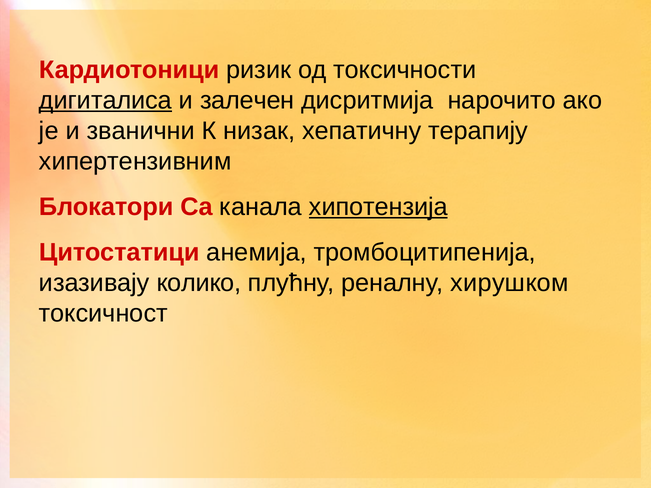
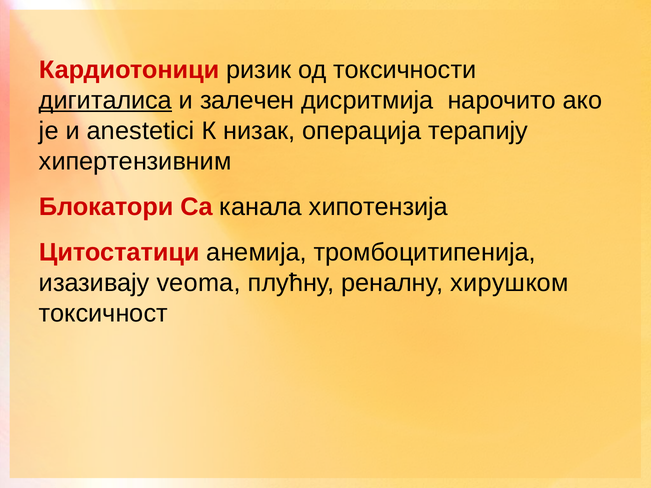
званични: званични -> anestetici
хепатичну: хепатичну -> операција
хипотензија underline: present -> none
колико: колико -> veoma
